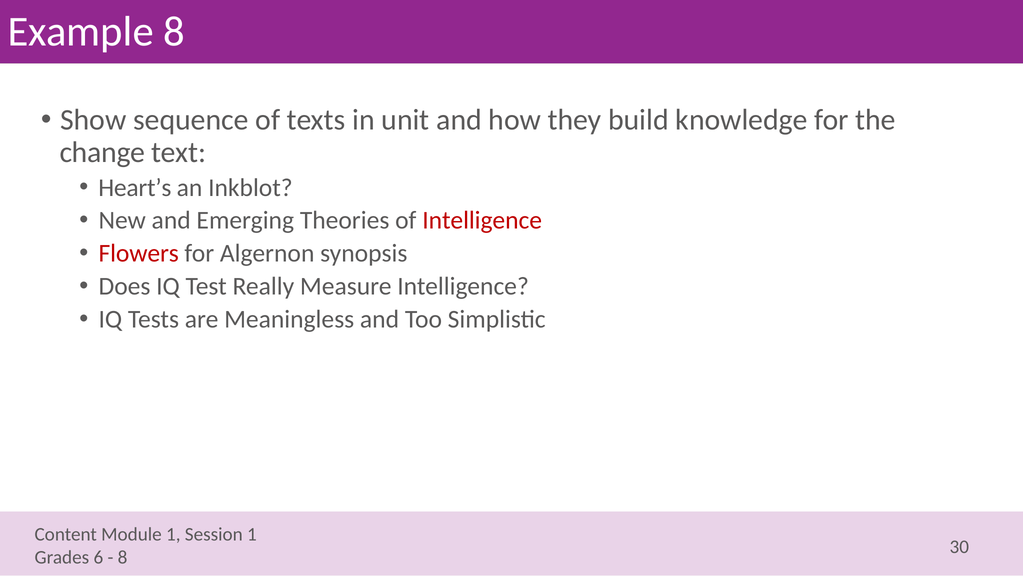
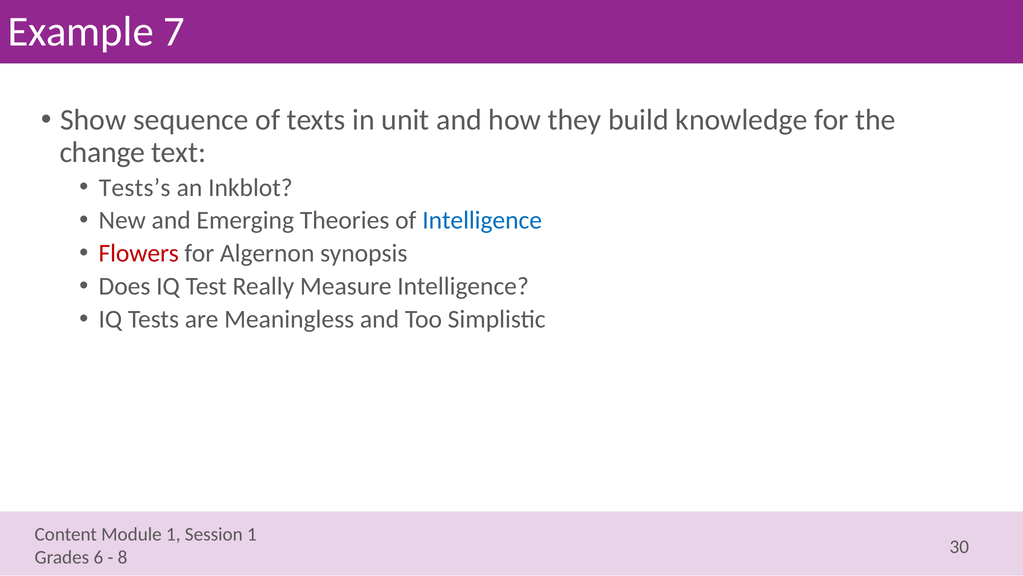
Example 8: 8 -> 7
Heart’s: Heart’s -> Tests’s
Intelligence at (482, 220) colour: red -> blue
